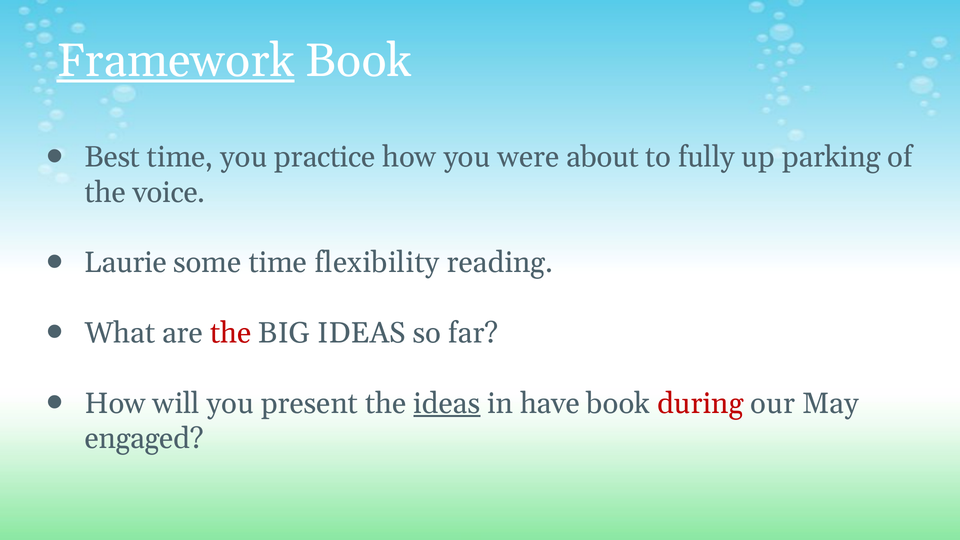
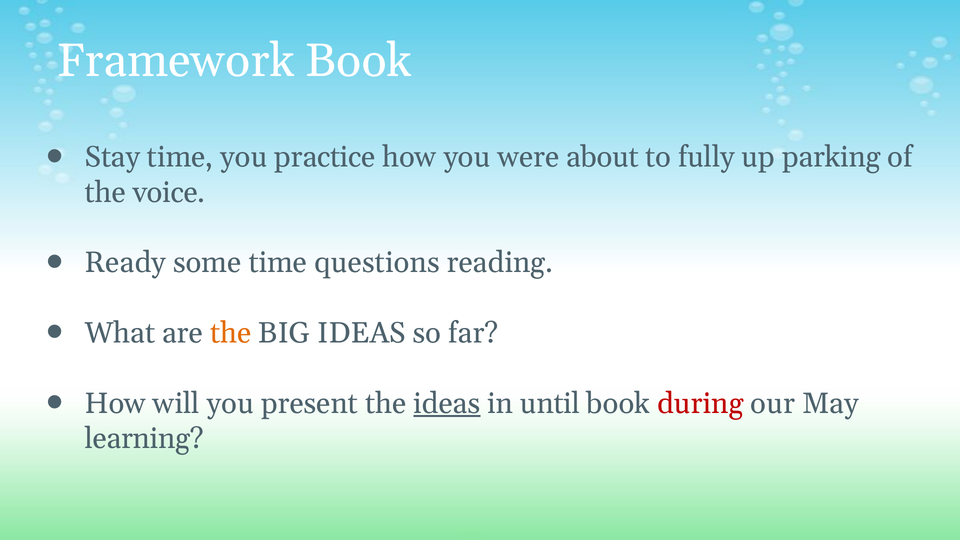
Framework underline: present -> none
Best: Best -> Stay
Laurie: Laurie -> Ready
flexibility: flexibility -> questions
the at (231, 333) colour: red -> orange
have: have -> until
engaged: engaged -> learning
